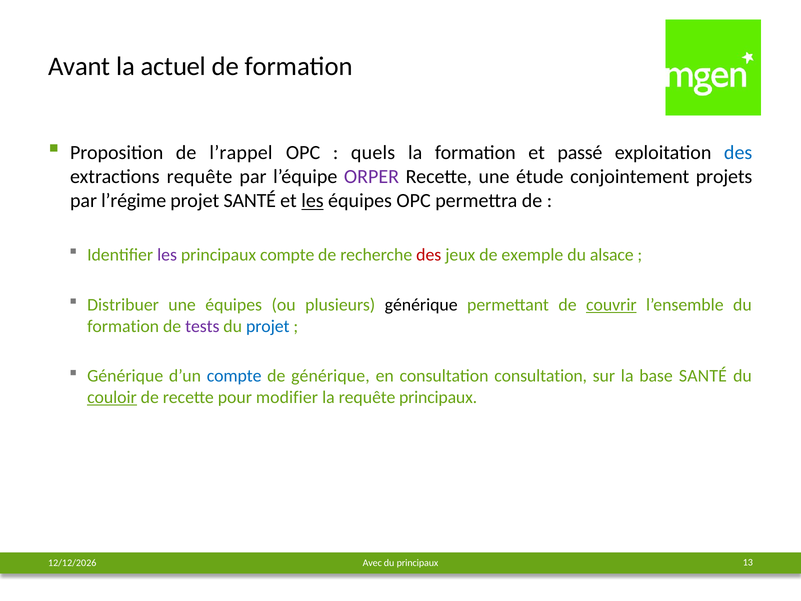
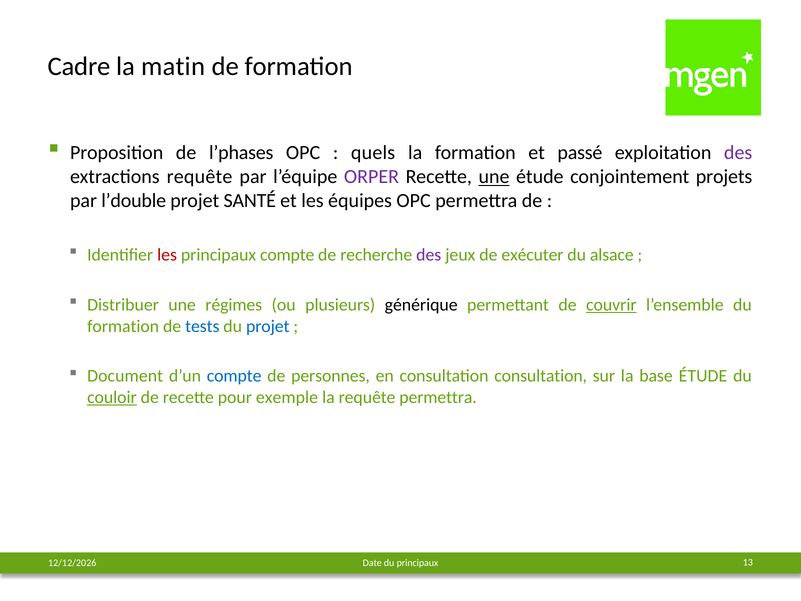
Avant: Avant -> Cadre
actuel: actuel -> matin
l’rappel: l’rappel -> l’phases
des at (738, 153) colour: blue -> purple
une at (494, 177) underline: none -> present
l’régime: l’régime -> l’double
les at (312, 201) underline: present -> none
les at (167, 255) colour: purple -> red
des at (429, 255) colour: red -> purple
exemple: exemple -> exécuter
une équipes: équipes -> régimes
tests colour: purple -> blue
Générique at (125, 376): Générique -> Document
de générique: générique -> personnes
base SANTÉ: SANTÉ -> ÉTUDE
modifier: modifier -> exemple
requête principaux: principaux -> permettra
Avec: Avec -> Date
